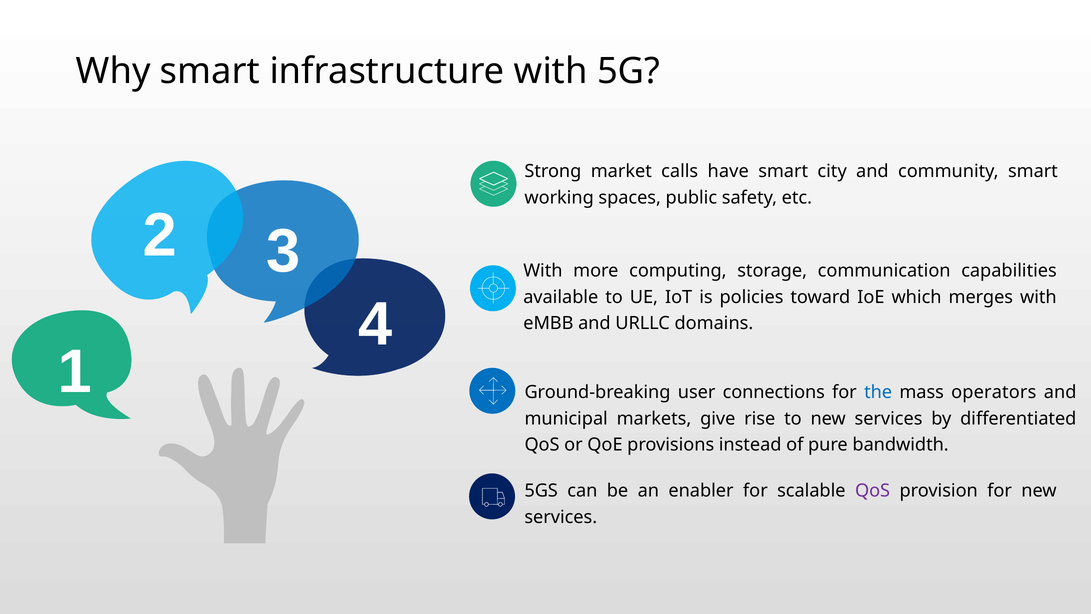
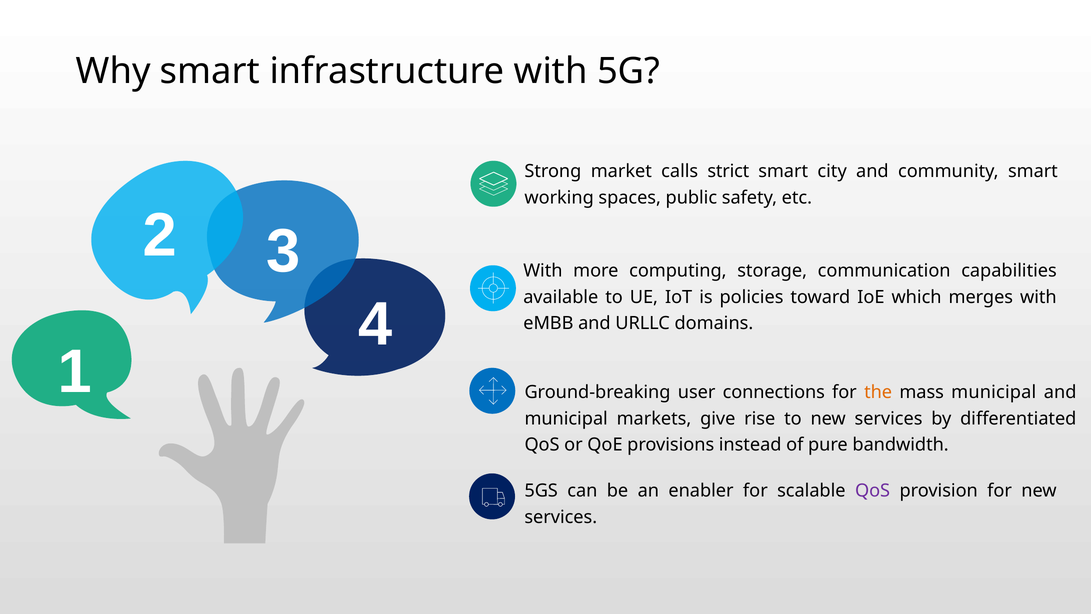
have: have -> strict
the colour: blue -> orange
mass operators: operators -> municipal
